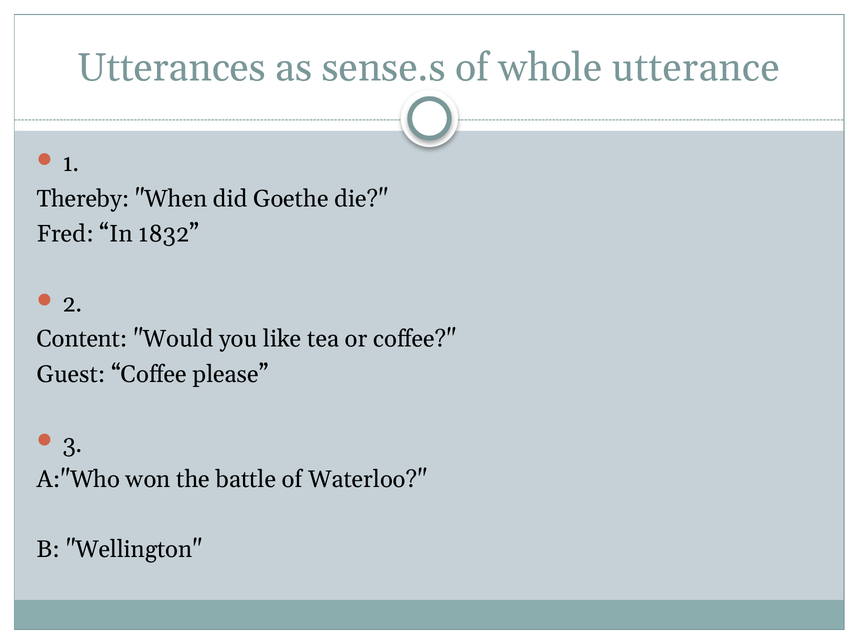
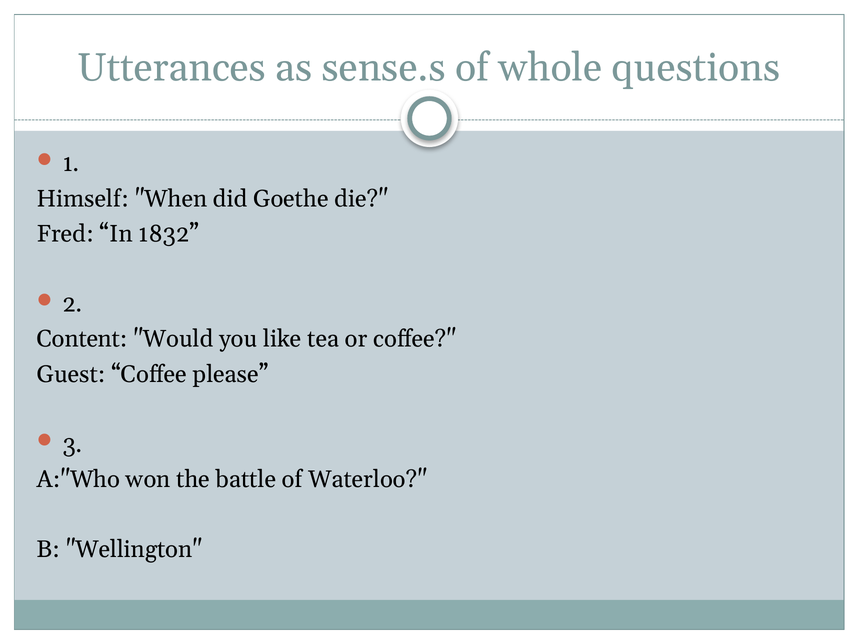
utterance: utterance -> questions
Thereby: Thereby -> Himself
